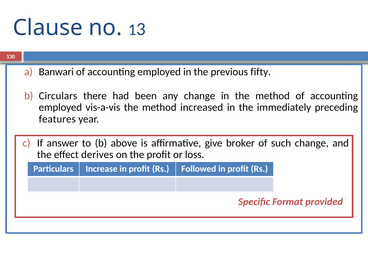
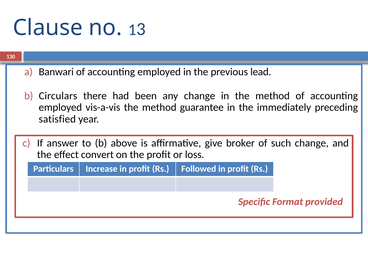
fifty: fifty -> lead
increased: increased -> guarantee
features: features -> satisfied
derives: derives -> convert
